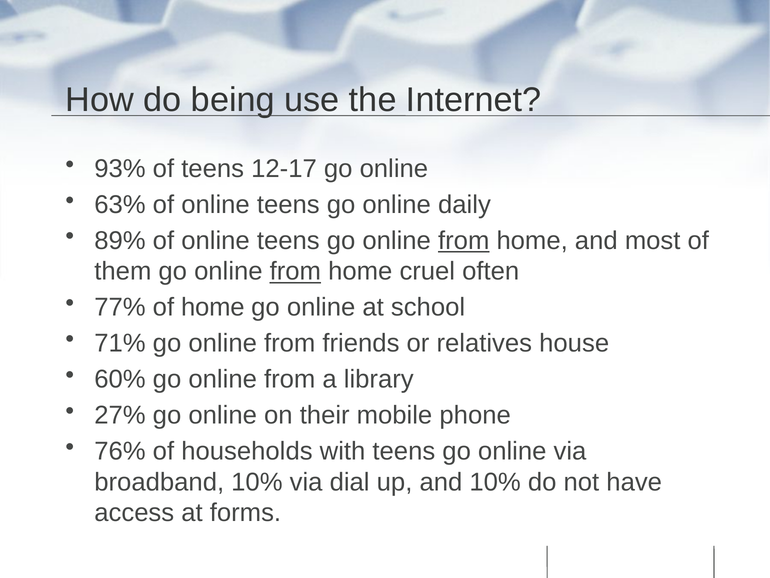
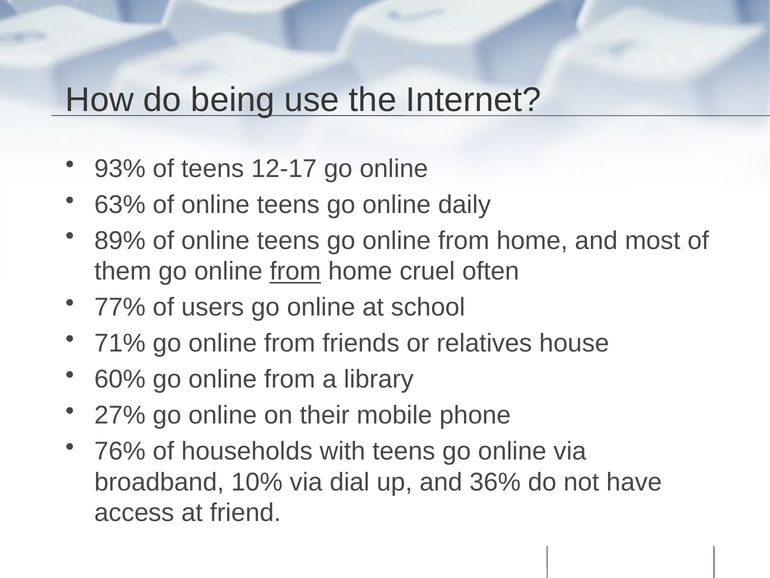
from at (464, 240) underline: present -> none
of home: home -> users
and 10%: 10% -> 36%
forms: forms -> friend
